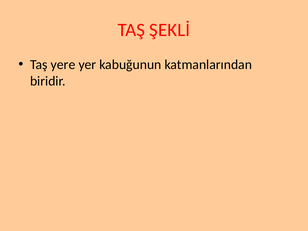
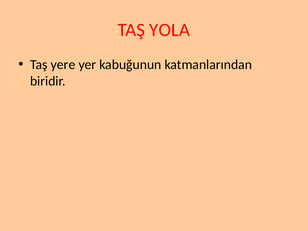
ŞEKLİ: ŞEKLİ -> YOLA
